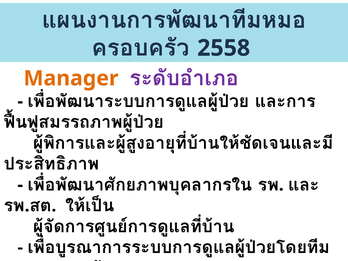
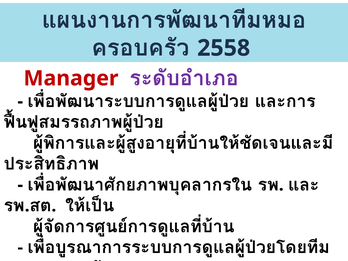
Manager colour: orange -> red
